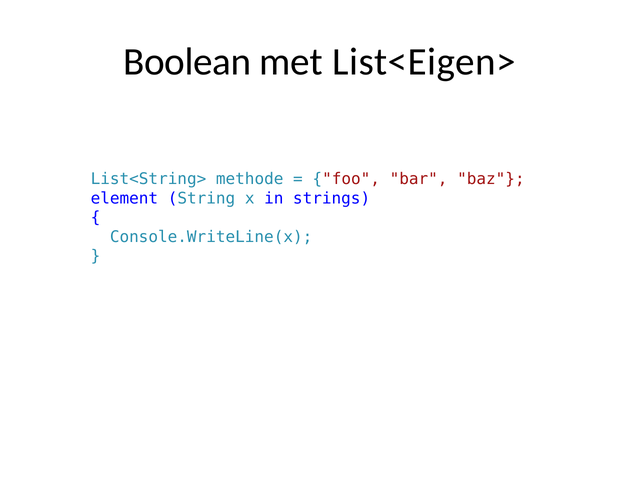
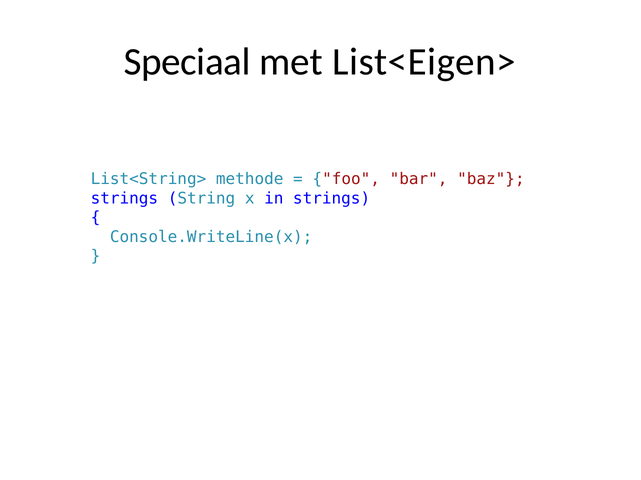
Boolean: Boolean -> Speciaal
element at (124, 199): element -> strings
